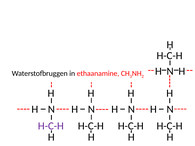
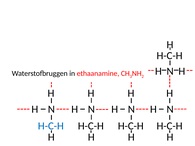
H-C-H at (51, 126) colour: purple -> blue
